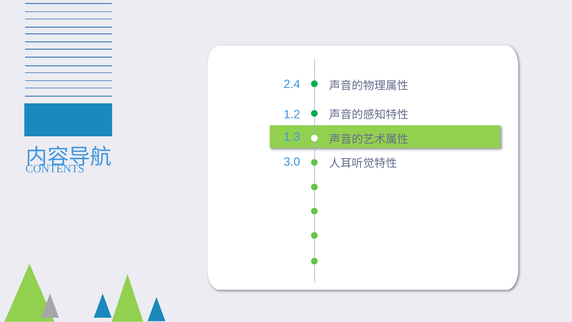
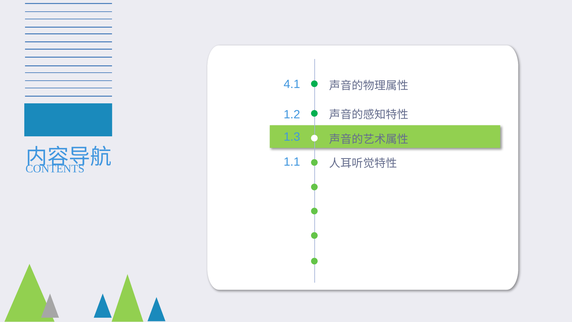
2.4: 2.4 -> 4.1
3.0: 3.0 -> 1.1
